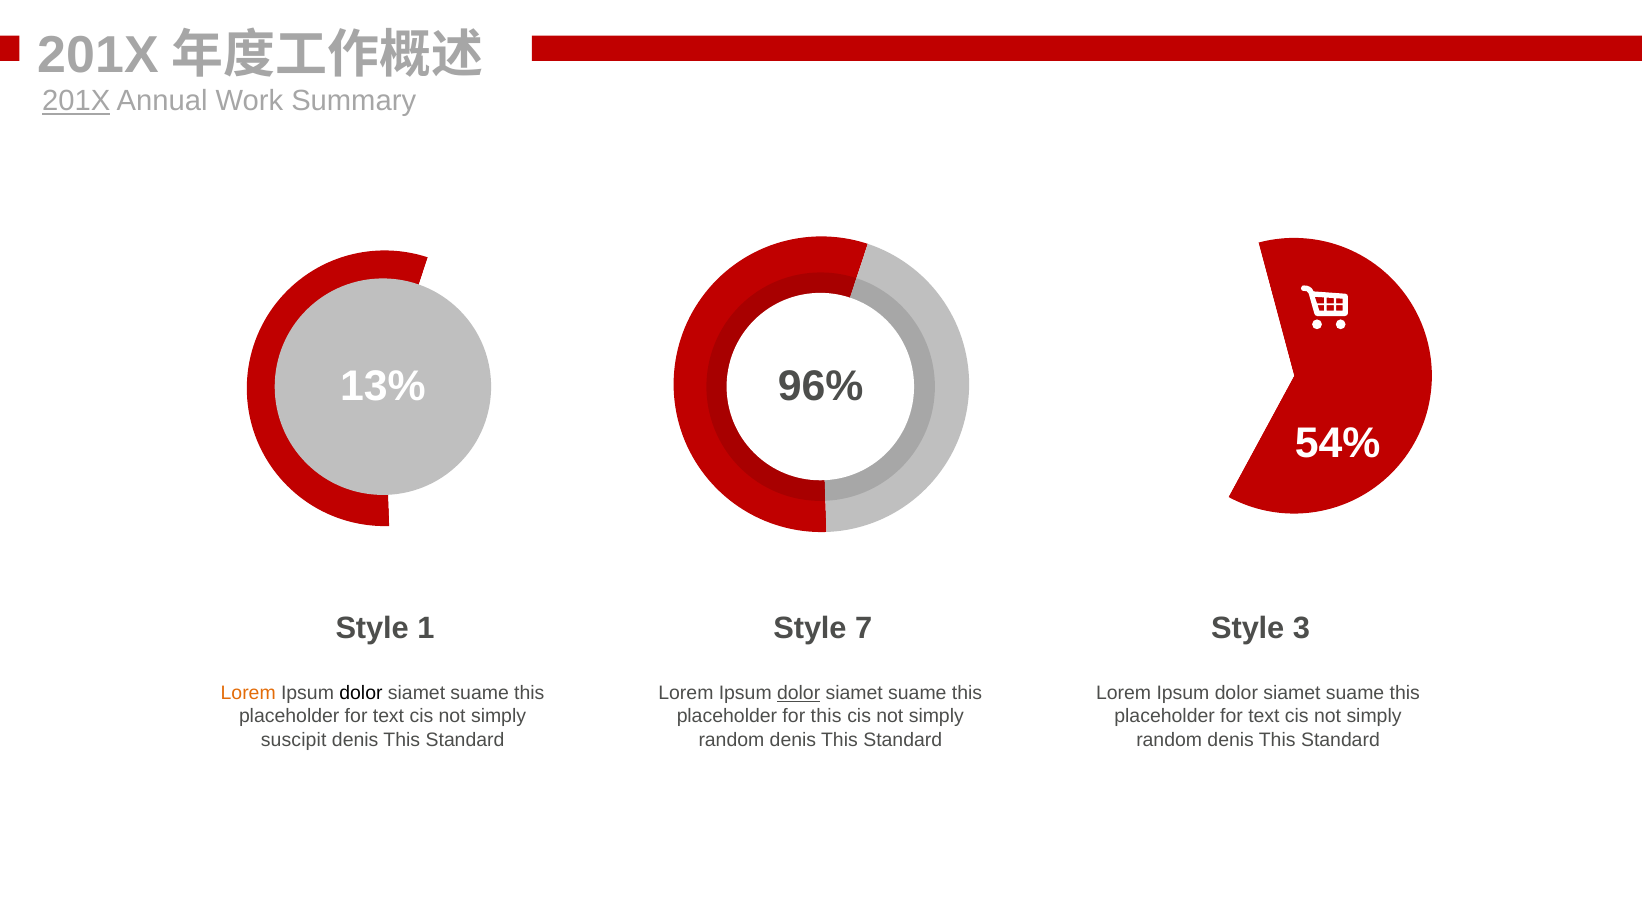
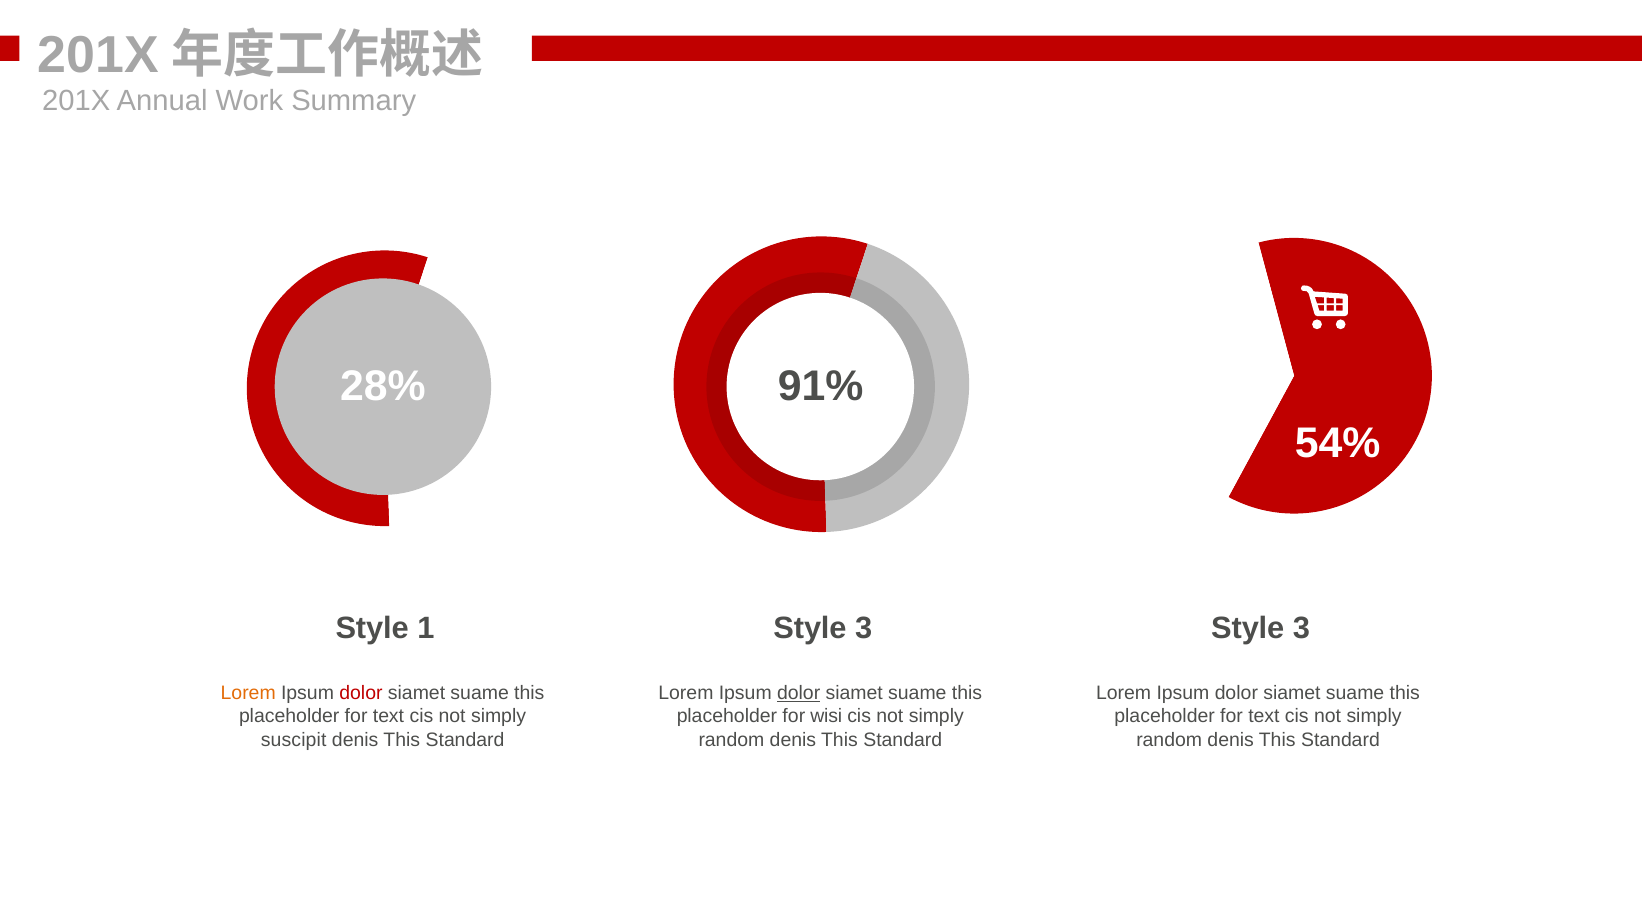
201X at (76, 101) underline: present -> none
13%: 13% -> 28%
96%: 96% -> 91%
7 at (864, 629): 7 -> 3
dolor at (361, 693) colour: black -> red
for this: this -> wisi
